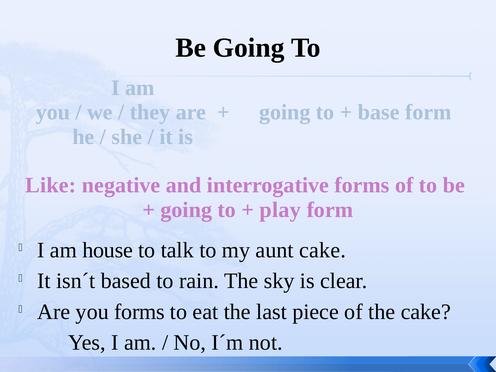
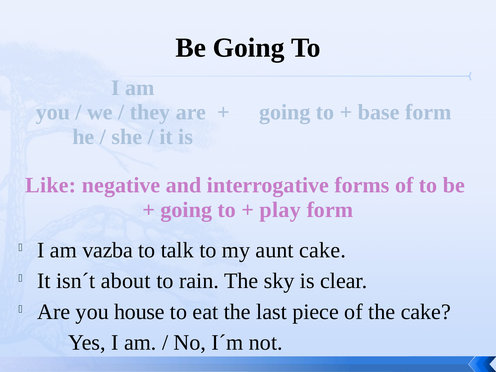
house: house -> vazba
based: based -> about
you forms: forms -> house
